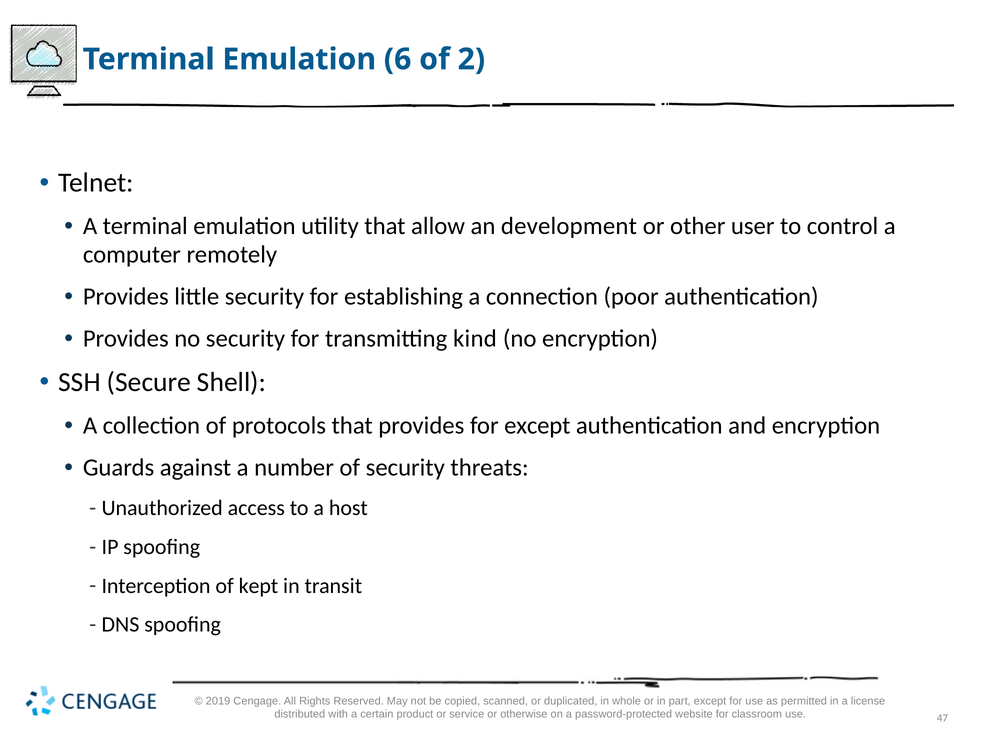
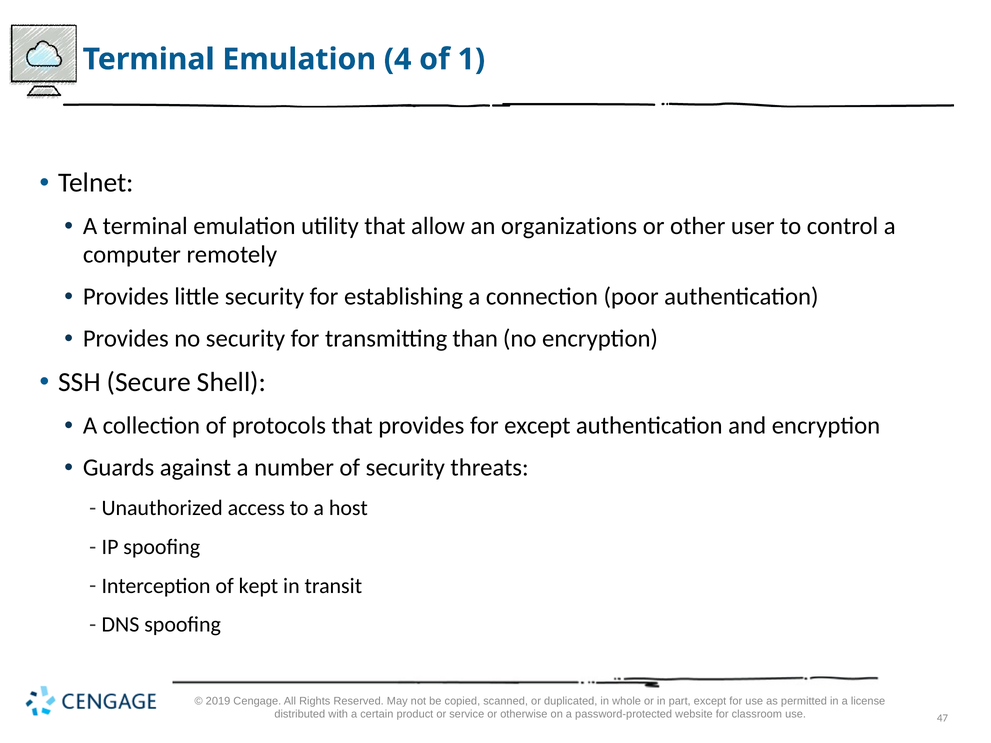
6: 6 -> 4
2: 2 -> 1
development: development -> organizations
kind: kind -> than
